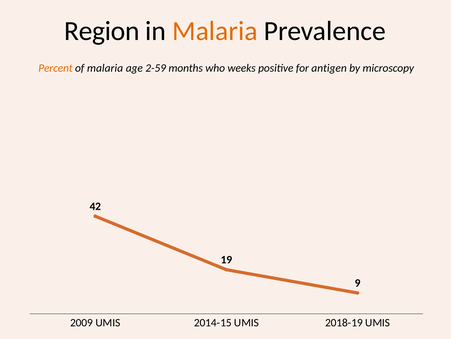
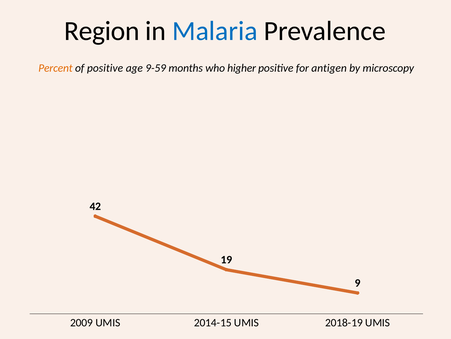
Malaria at (215, 31) colour: orange -> blue
of malaria: malaria -> positive
2-59: 2-59 -> 9-59
weeks: weeks -> higher
